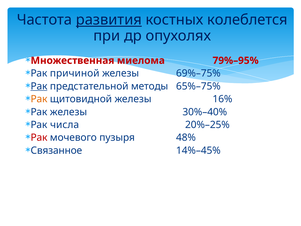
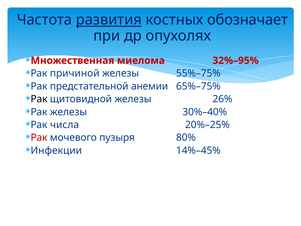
колеблется: колеблется -> обозначает
79%–95%: 79%–95% -> 32%–95%
69%–75%: 69%–75% -> 55%–75%
Рак at (39, 86) underline: present -> none
методы: методы -> анемии
Рак at (39, 99) colour: orange -> black
16%: 16% -> 26%
48%: 48% -> 80%
Связанное: Связанное -> Инфекции
